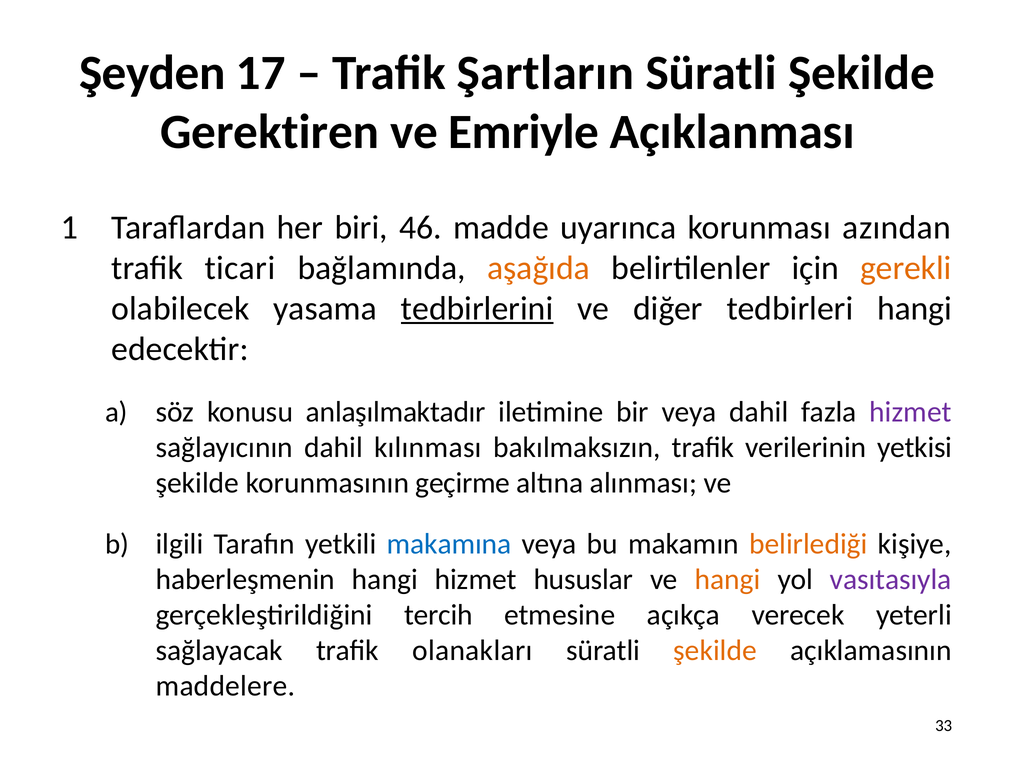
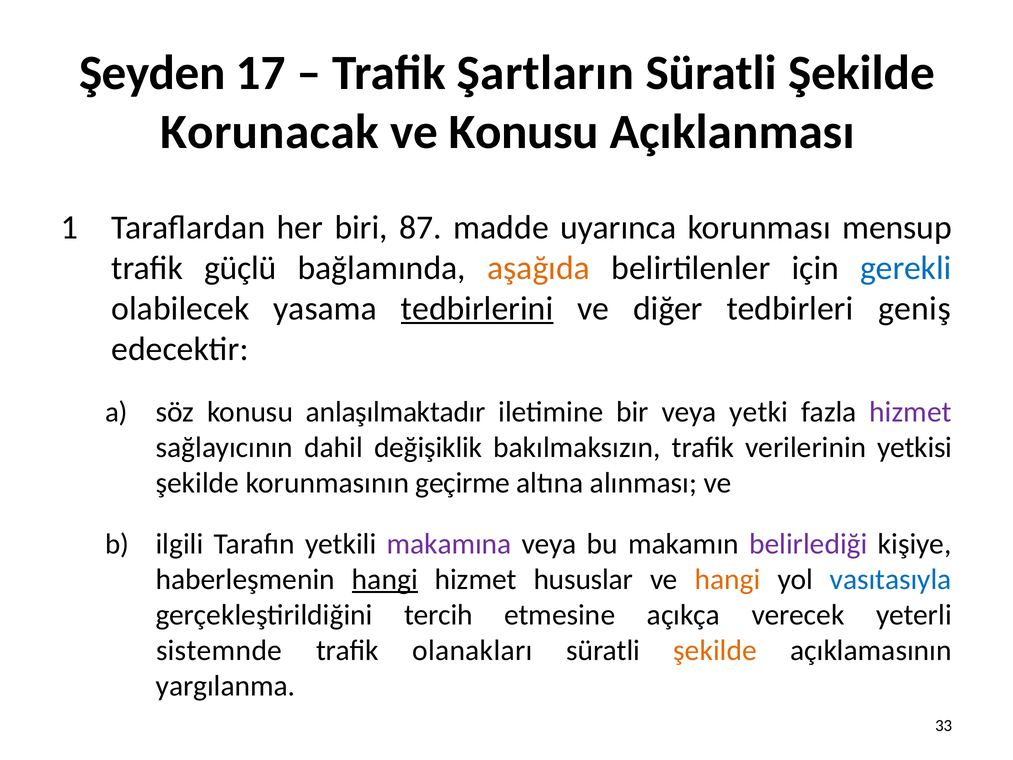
Gerektiren: Gerektiren -> Korunacak
ve Emriyle: Emriyle -> Konusu
46: 46 -> 87
azından: azından -> mensup
ticari: ticari -> güçlü
gerekli colour: orange -> blue
tedbirleri hangi: hangi -> geniş
veya dahil: dahil -> yetki
kılınması: kılınması -> değişiklik
makamına colour: blue -> purple
belirlediği colour: orange -> purple
hangi at (385, 579) underline: none -> present
vasıtasıyla colour: purple -> blue
sağlayacak: sağlayacak -> sistemnde
maddelere: maddelere -> yargılanma
